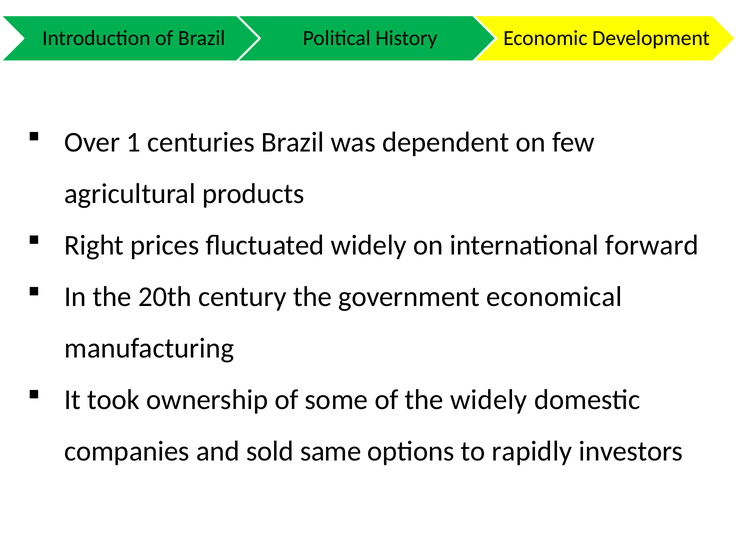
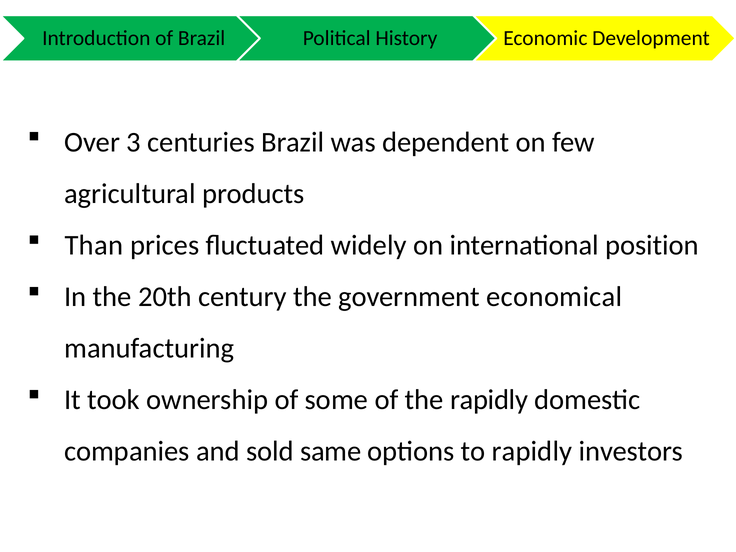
1: 1 -> 3
Right: Right -> Than
forward: forward -> position
the widely: widely -> rapidly
